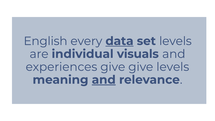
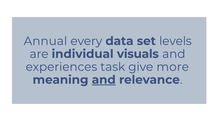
English: English -> Annual
data underline: present -> none
experiences give: give -> task
give levels: levels -> more
